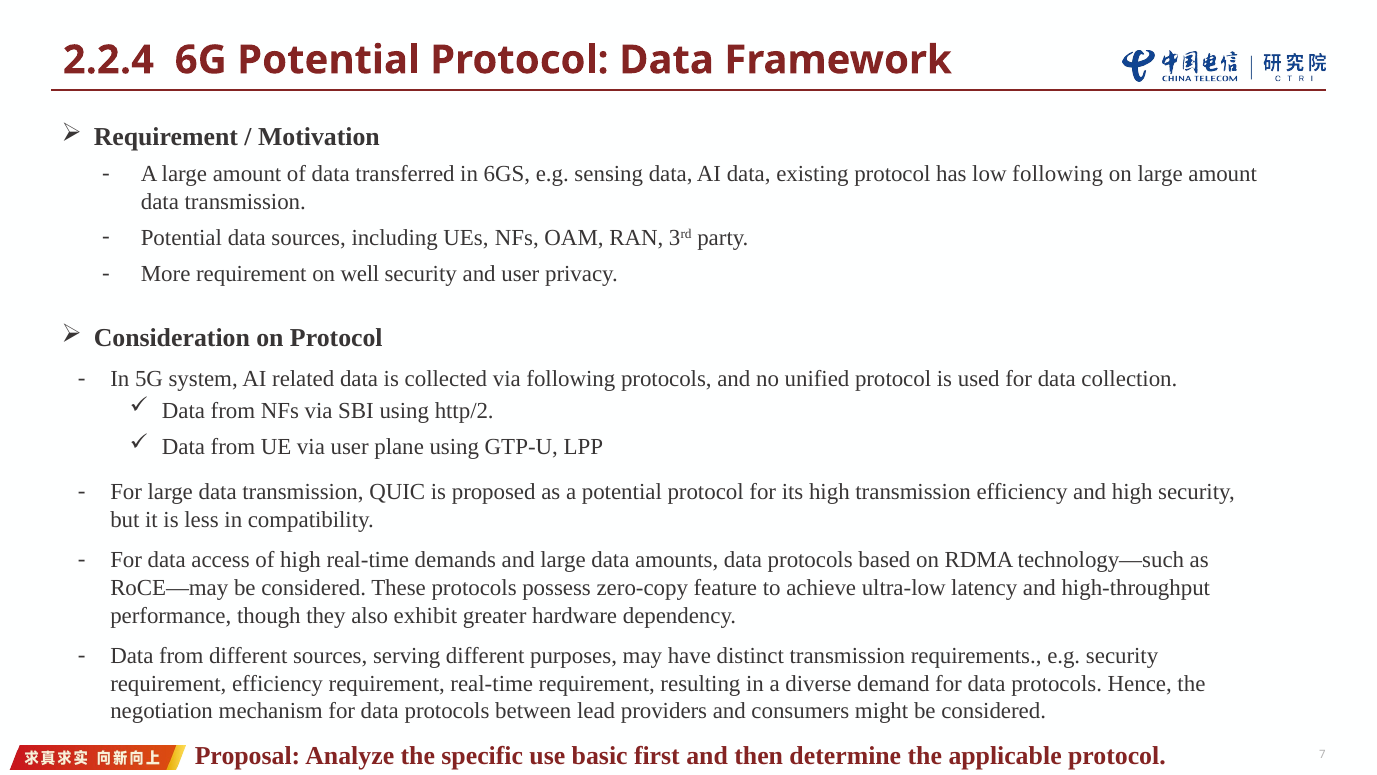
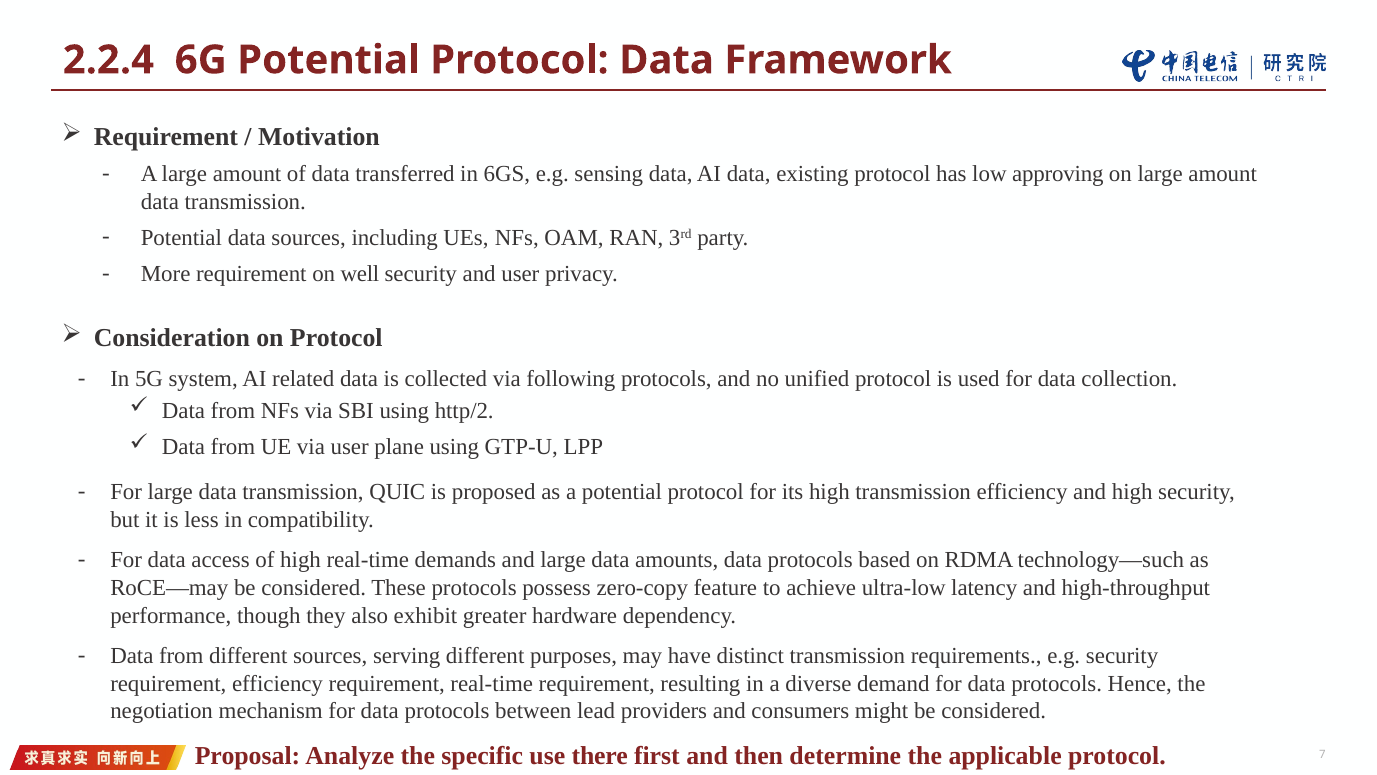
low following: following -> approving
basic: basic -> there
